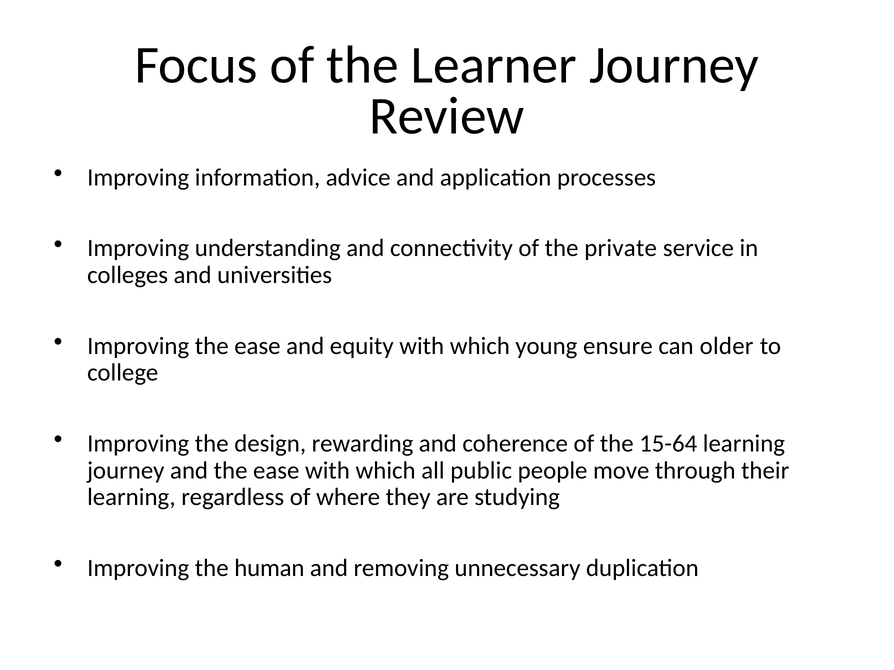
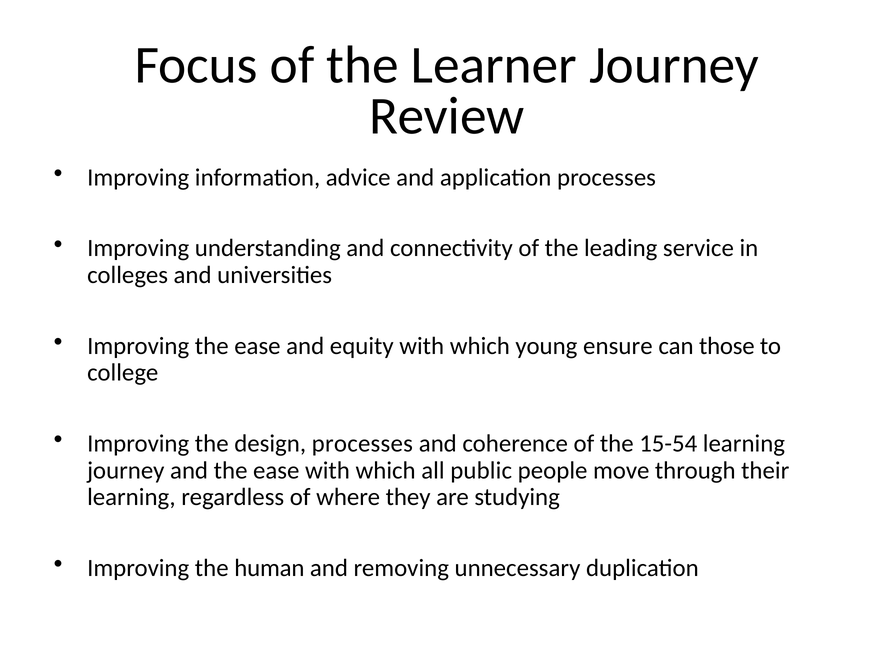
private: private -> leading
older: older -> those
design rewarding: rewarding -> processes
15-64: 15-64 -> 15-54
